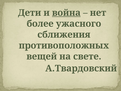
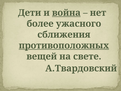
противоположных underline: none -> present
